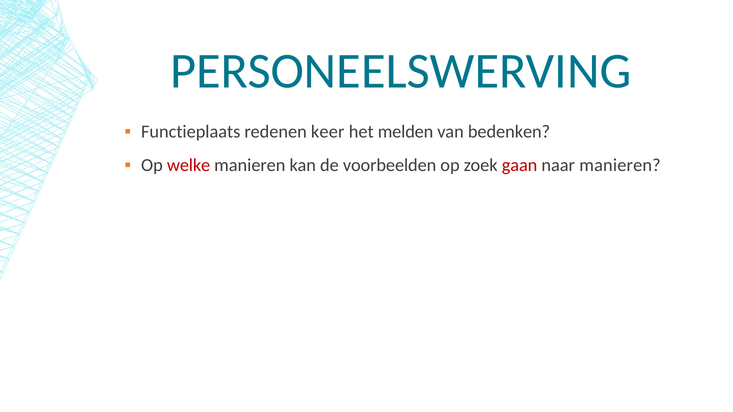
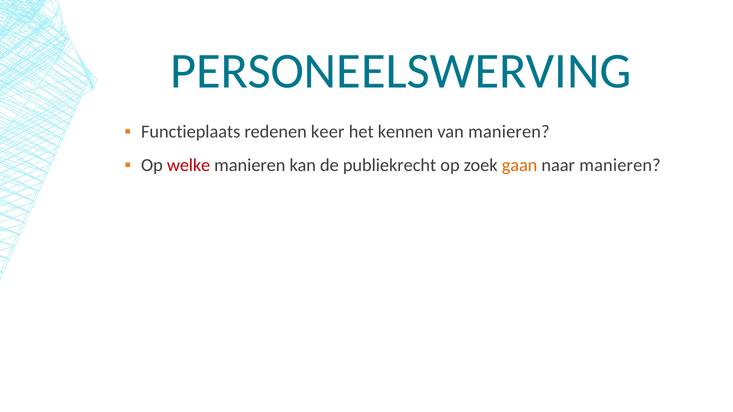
melden: melden -> kennen
van bedenken: bedenken -> manieren
voorbeelden: voorbeelden -> publiekrecht
gaan colour: red -> orange
